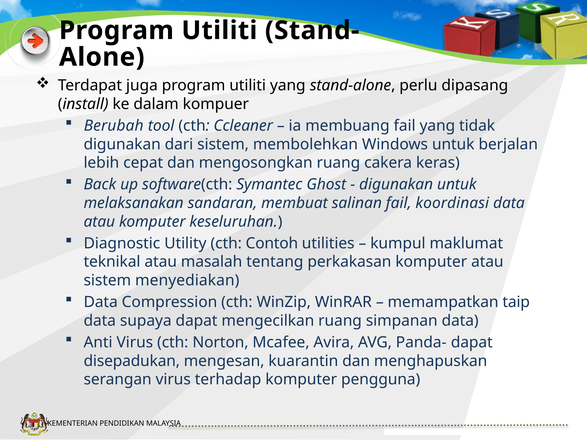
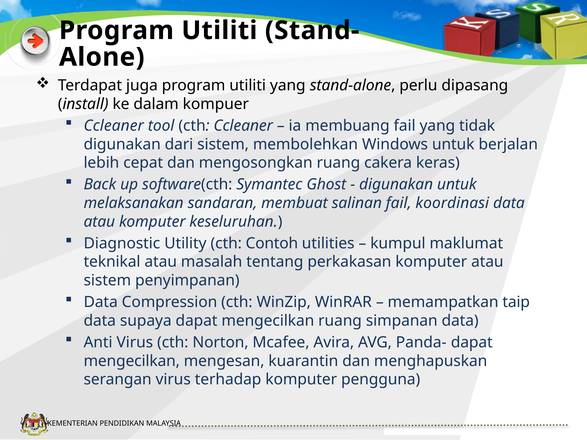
Berubah at (114, 126): Berubah -> Ccleaner
menyediakan: menyediakan -> penyimpanan
disepadukan at (132, 361): disepadukan -> mengecilkan
